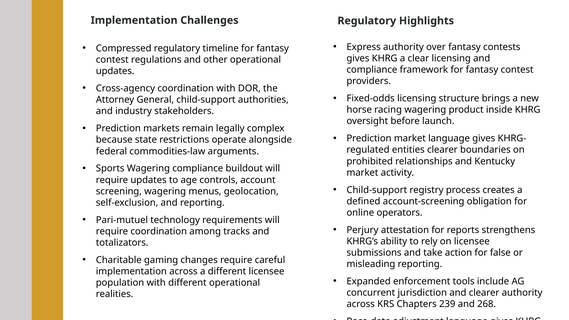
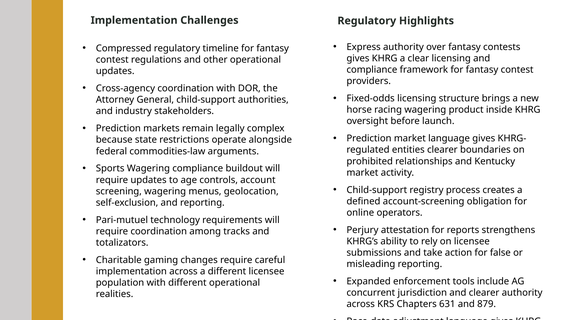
239: 239 -> 631
268: 268 -> 879
